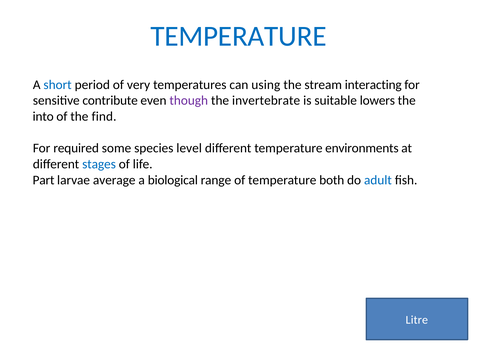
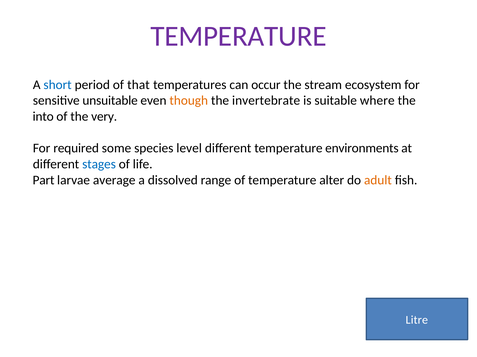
TEMPERATURE at (238, 36) colour: blue -> purple
very: very -> that
using: using -> occur
interacting: interacting -> ecosystem
contribute: contribute -> unsuitable
though colour: purple -> orange
lowers: lowers -> where
find: find -> very
biological: biological -> dissolved
both: both -> alter
adult colour: blue -> orange
